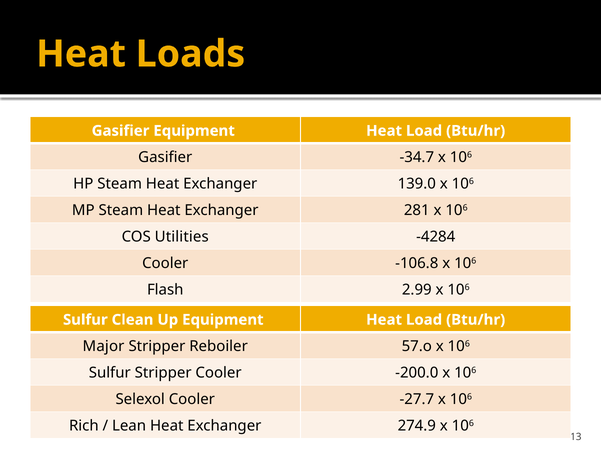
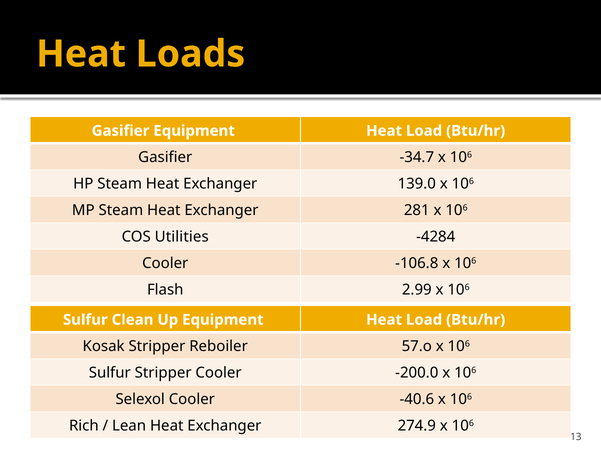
Major: Major -> Kosak
-27.7: -27.7 -> -40.6
